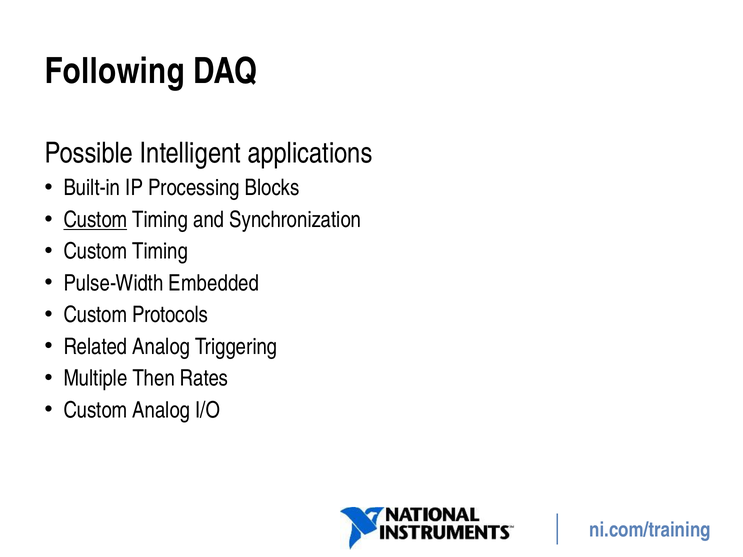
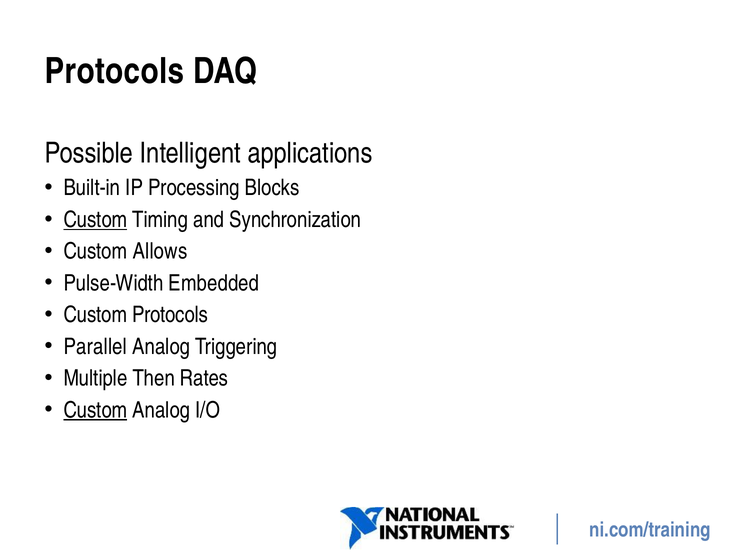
Following at (115, 71): Following -> Protocols
Timing at (160, 252): Timing -> Allows
Related: Related -> Parallel
Custom at (95, 410) underline: none -> present
